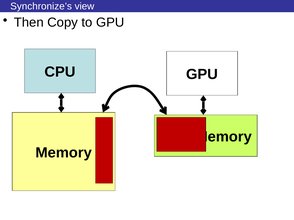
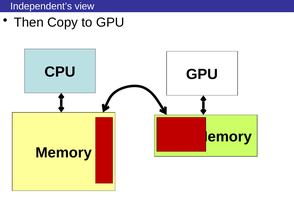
Synchronize’s: Synchronize’s -> Independent’s
